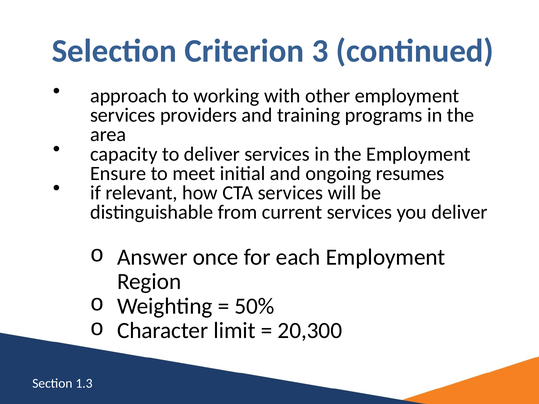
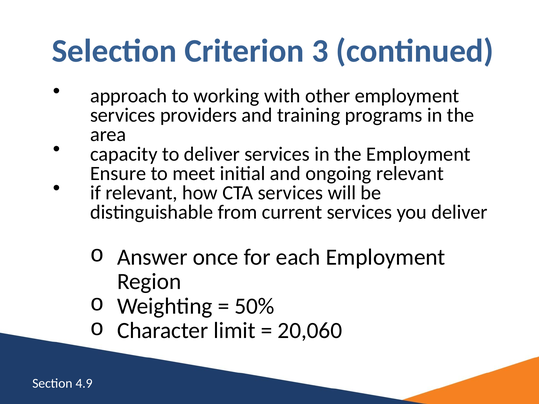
ongoing resumes: resumes -> relevant
20,300: 20,300 -> 20,060
1.3: 1.3 -> 4.9
